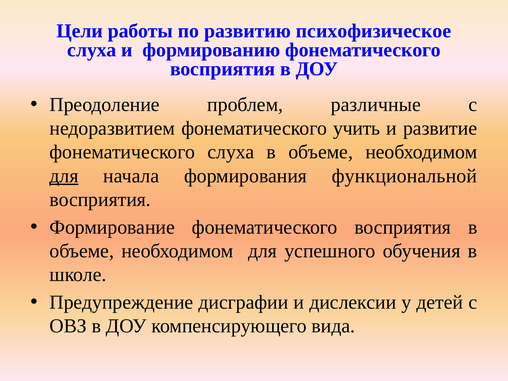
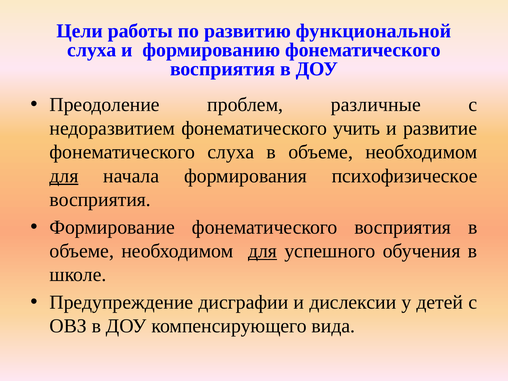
психофизическое: психофизическое -> функциональной
функциональной: функциональной -> психофизическое
для at (263, 251) underline: none -> present
